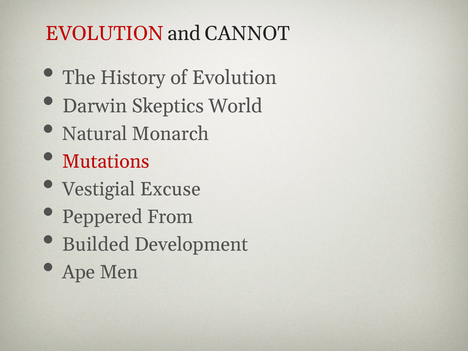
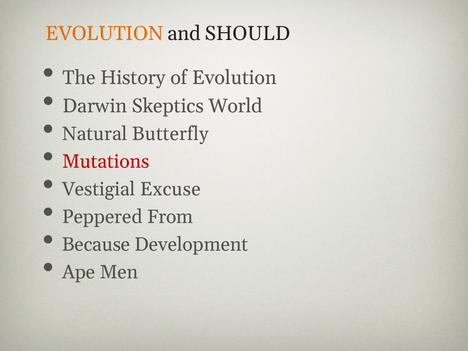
EVOLUTION at (105, 34) colour: red -> orange
CANNOT: CANNOT -> SHOULD
Monarch: Monarch -> Butterfly
Builded: Builded -> Because
